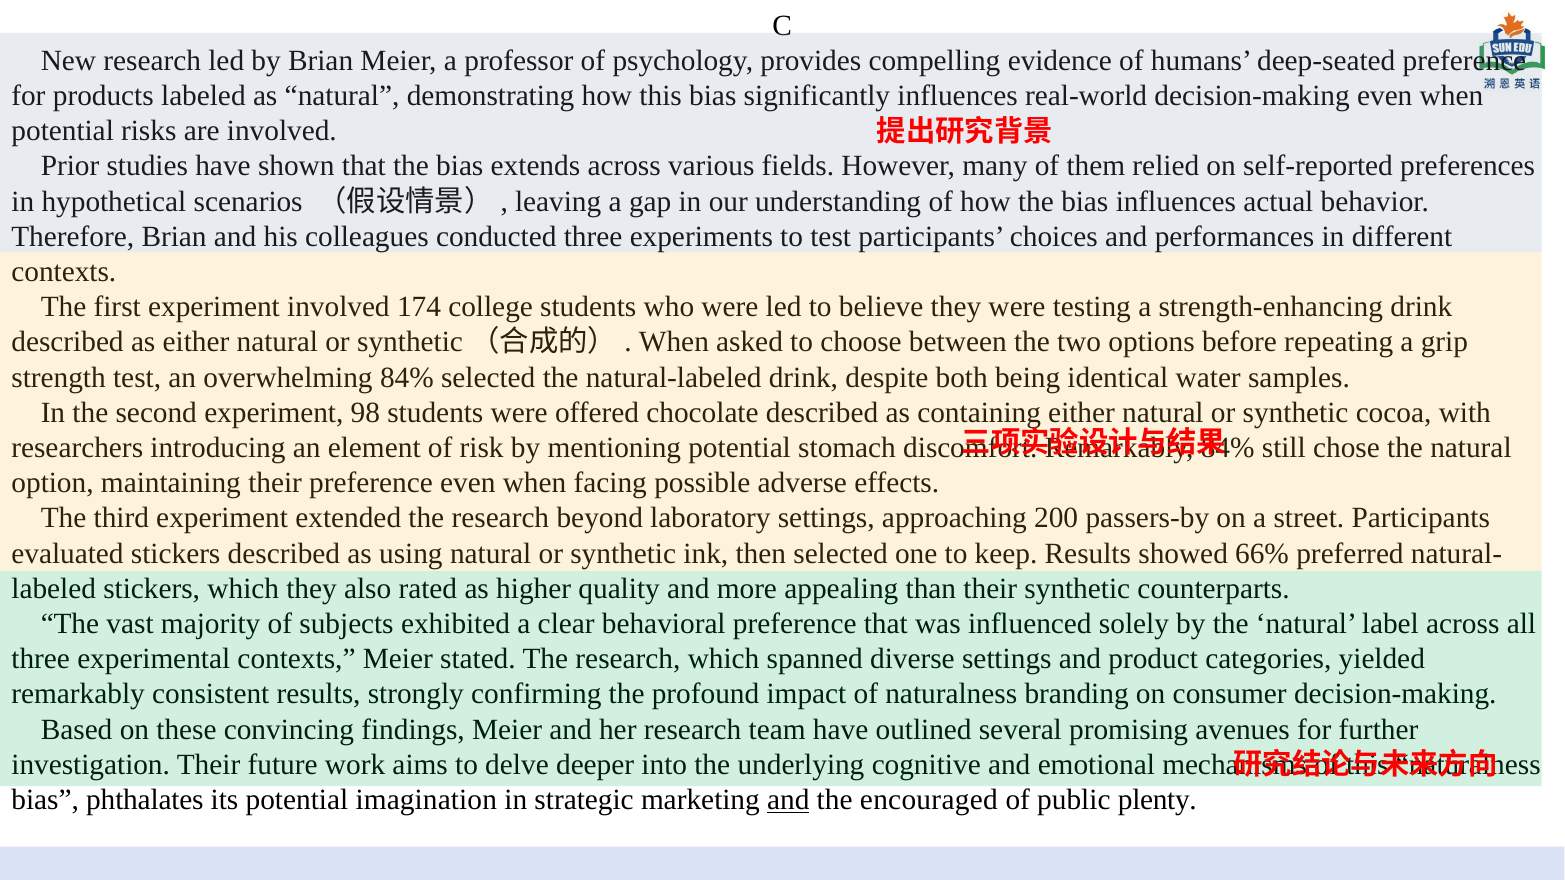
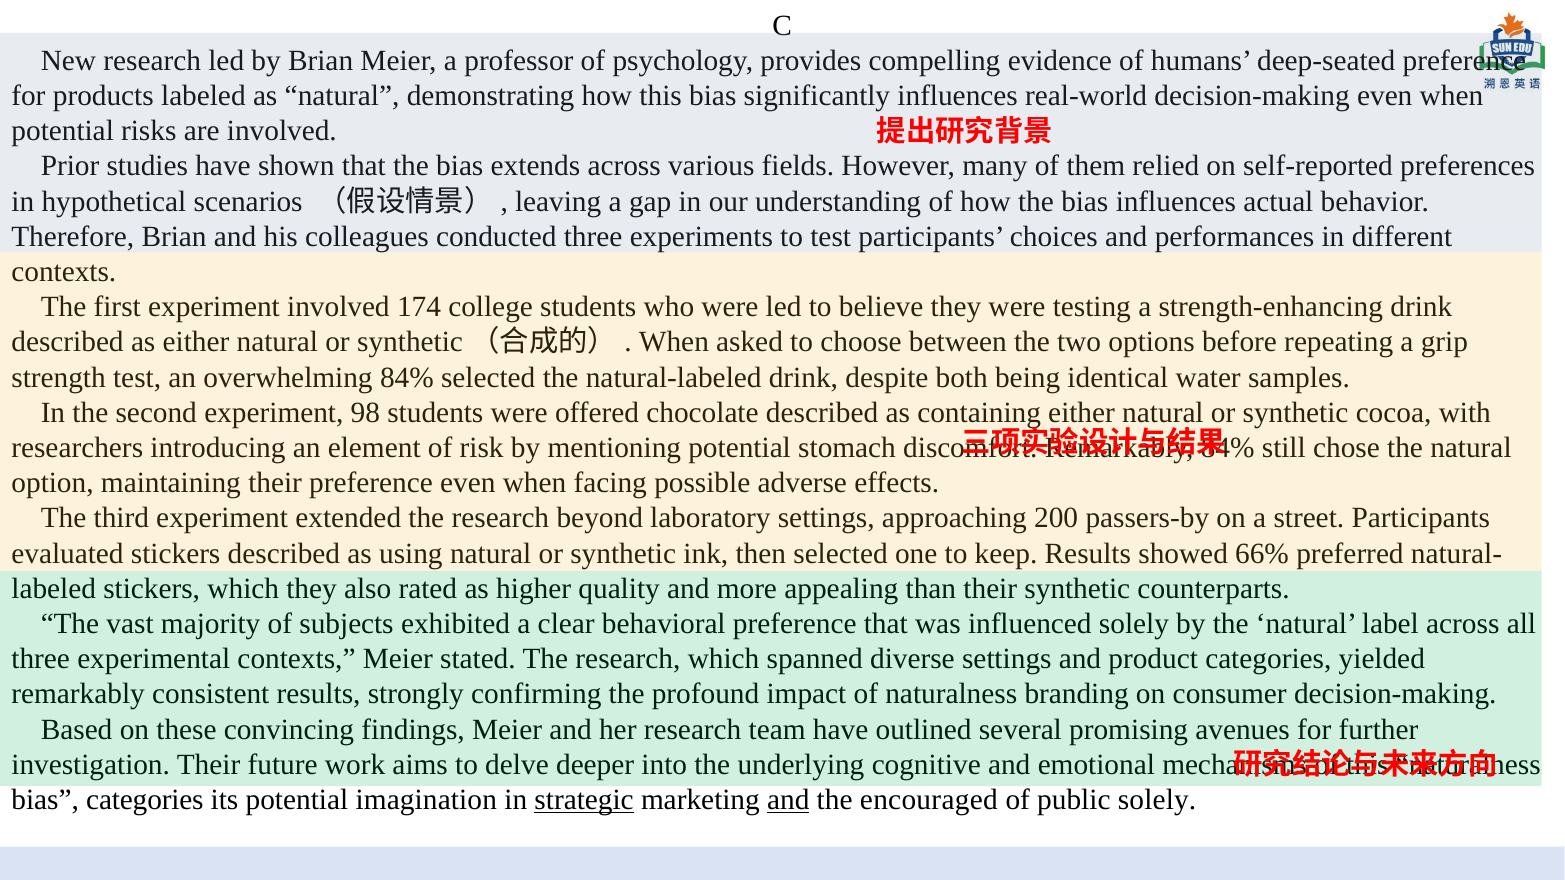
bias phthalates: phthalates -> categories
strategic underline: none -> present
public plenty: plenty -> solely
